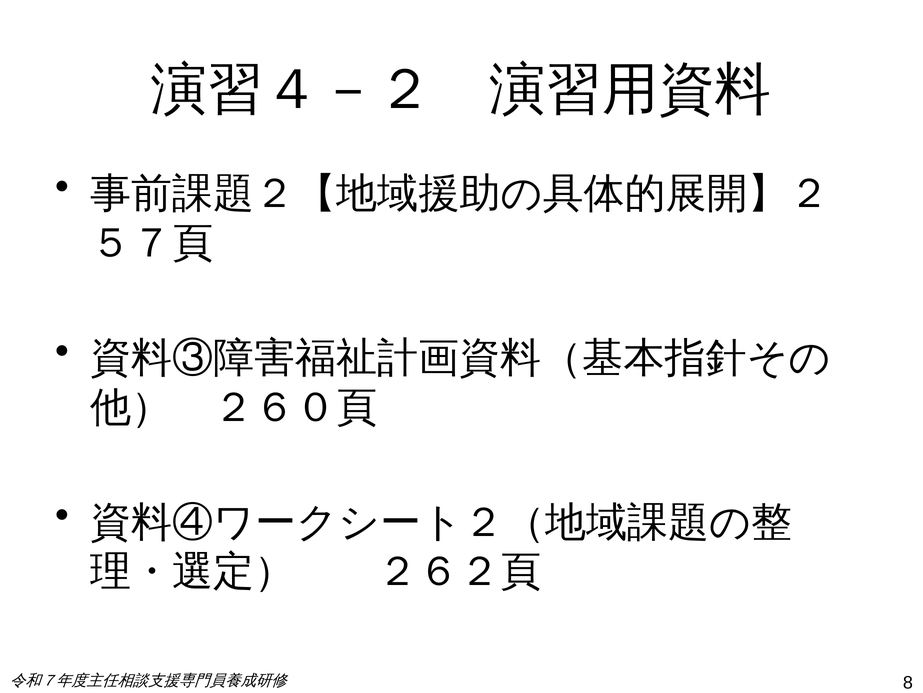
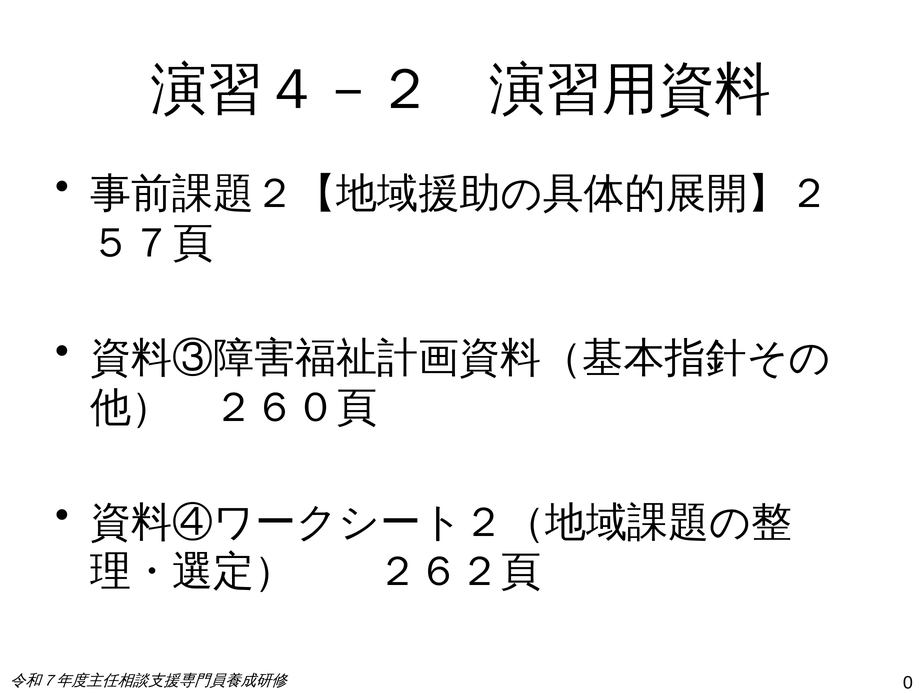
8: 8 -> 0
